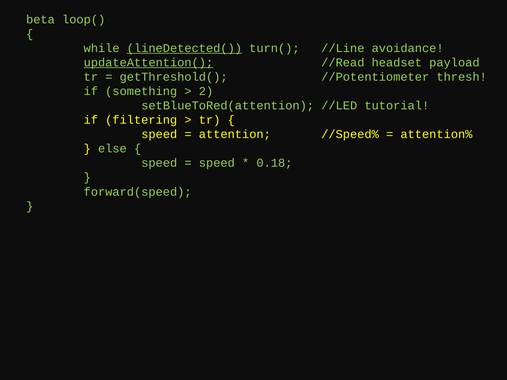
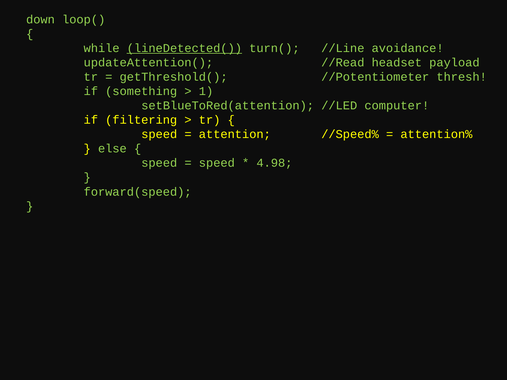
beta: beta -> down
updateAttention( underline: present -> none
2: 2 -> 1
tutorial: tutorial -> computer
0.18: 0.18 -> 4.98
